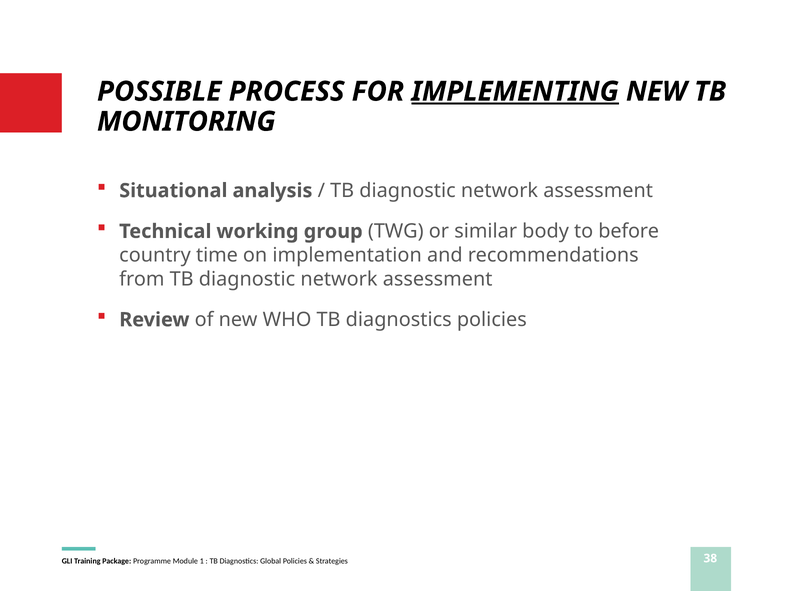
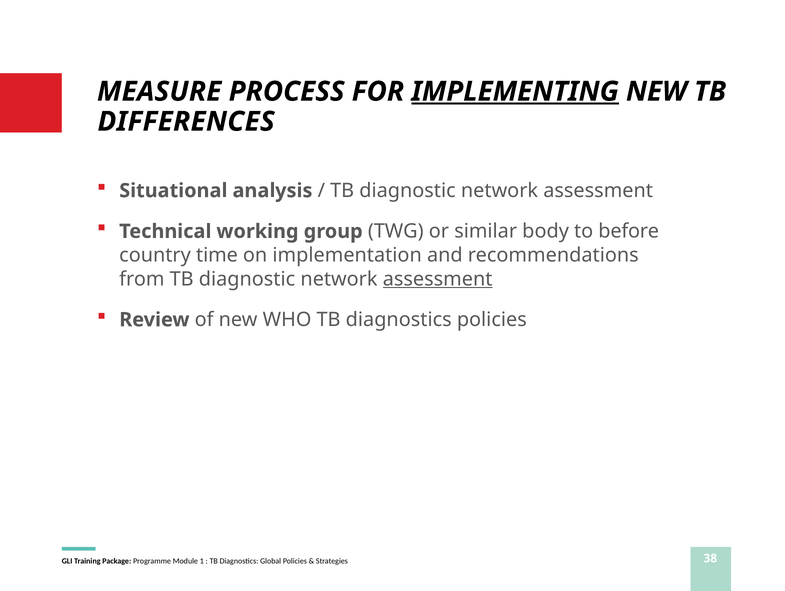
POSSIBLE: POSSIBLE -> MEASURE
MONITORING: MONITORING -> DIFFERENCES
assessment at (438, 279) underline: none -> present
